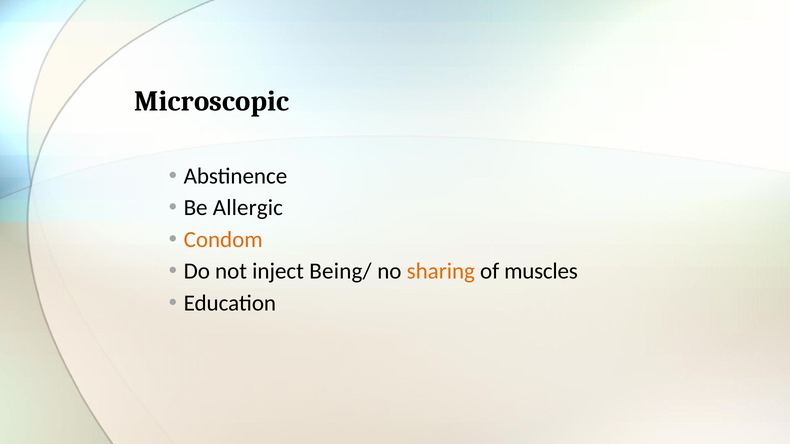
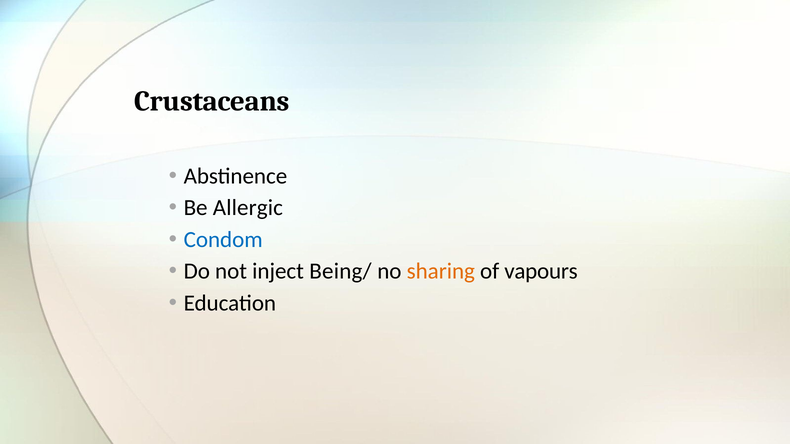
Microscopic: Microscopic -> Crustaceans
Condom colour: orange -> blue
muscles: muscles -> vapours
